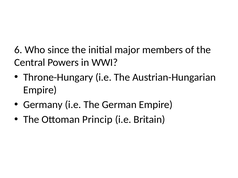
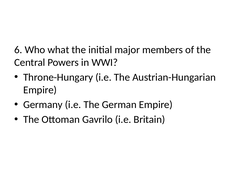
since: since -> what
Princip: Princip -> Gavrilo
